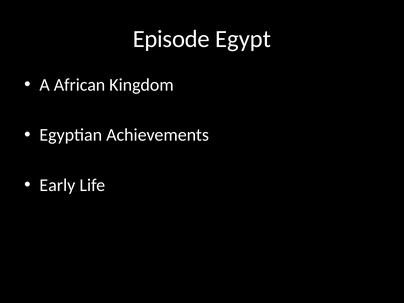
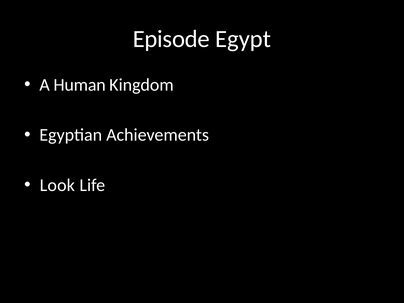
African: African -> Human
Early: Early -> Look
